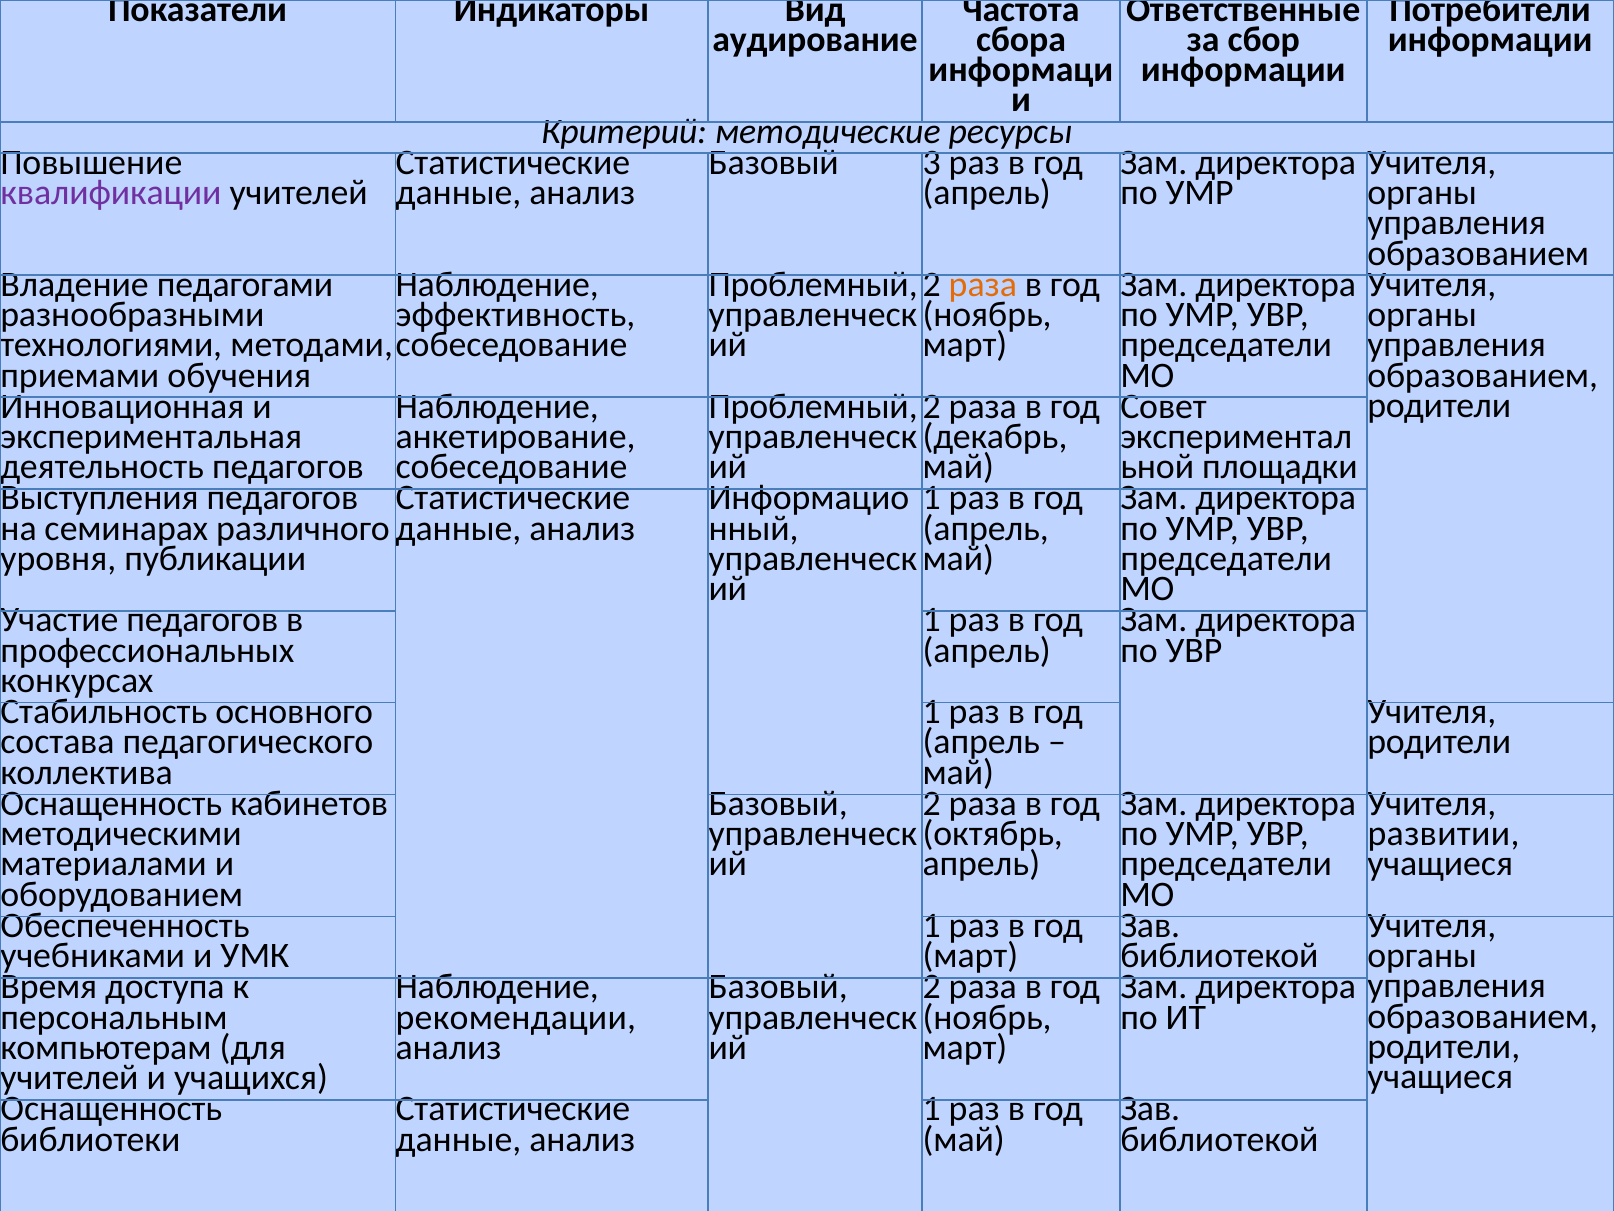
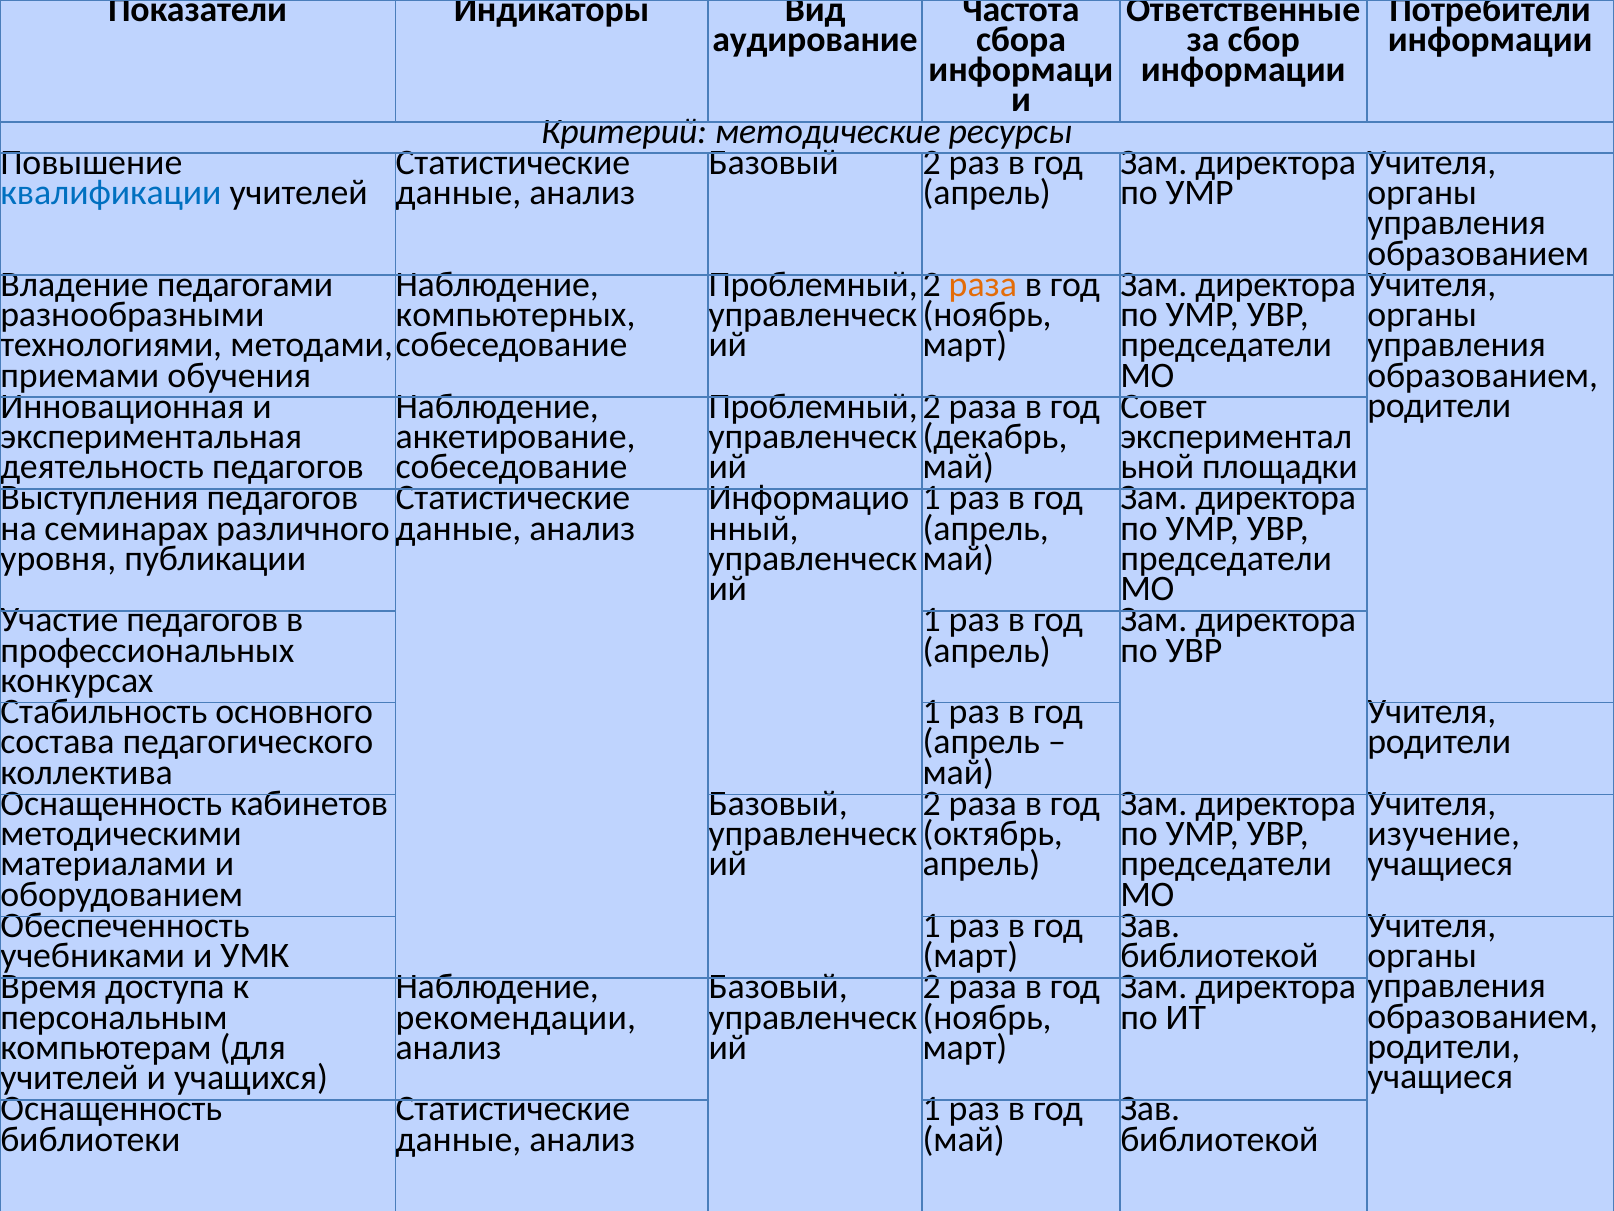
Базовый 3: 3 -> 2
квалификации colour: purple -> blue
эффективность: эффективность -> компьютерных
развитии: развитии -> изучение
